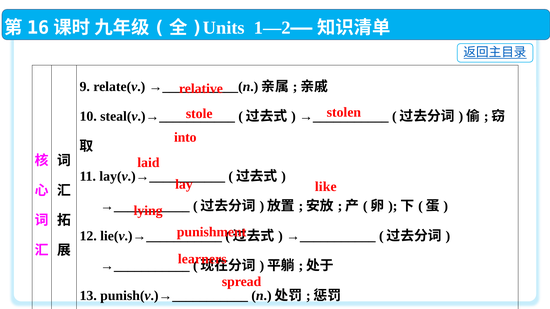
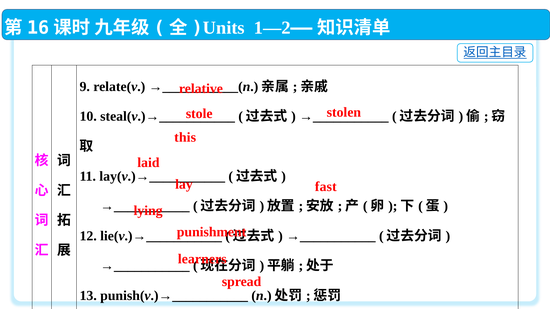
into: into -> this
like: like -> fast
